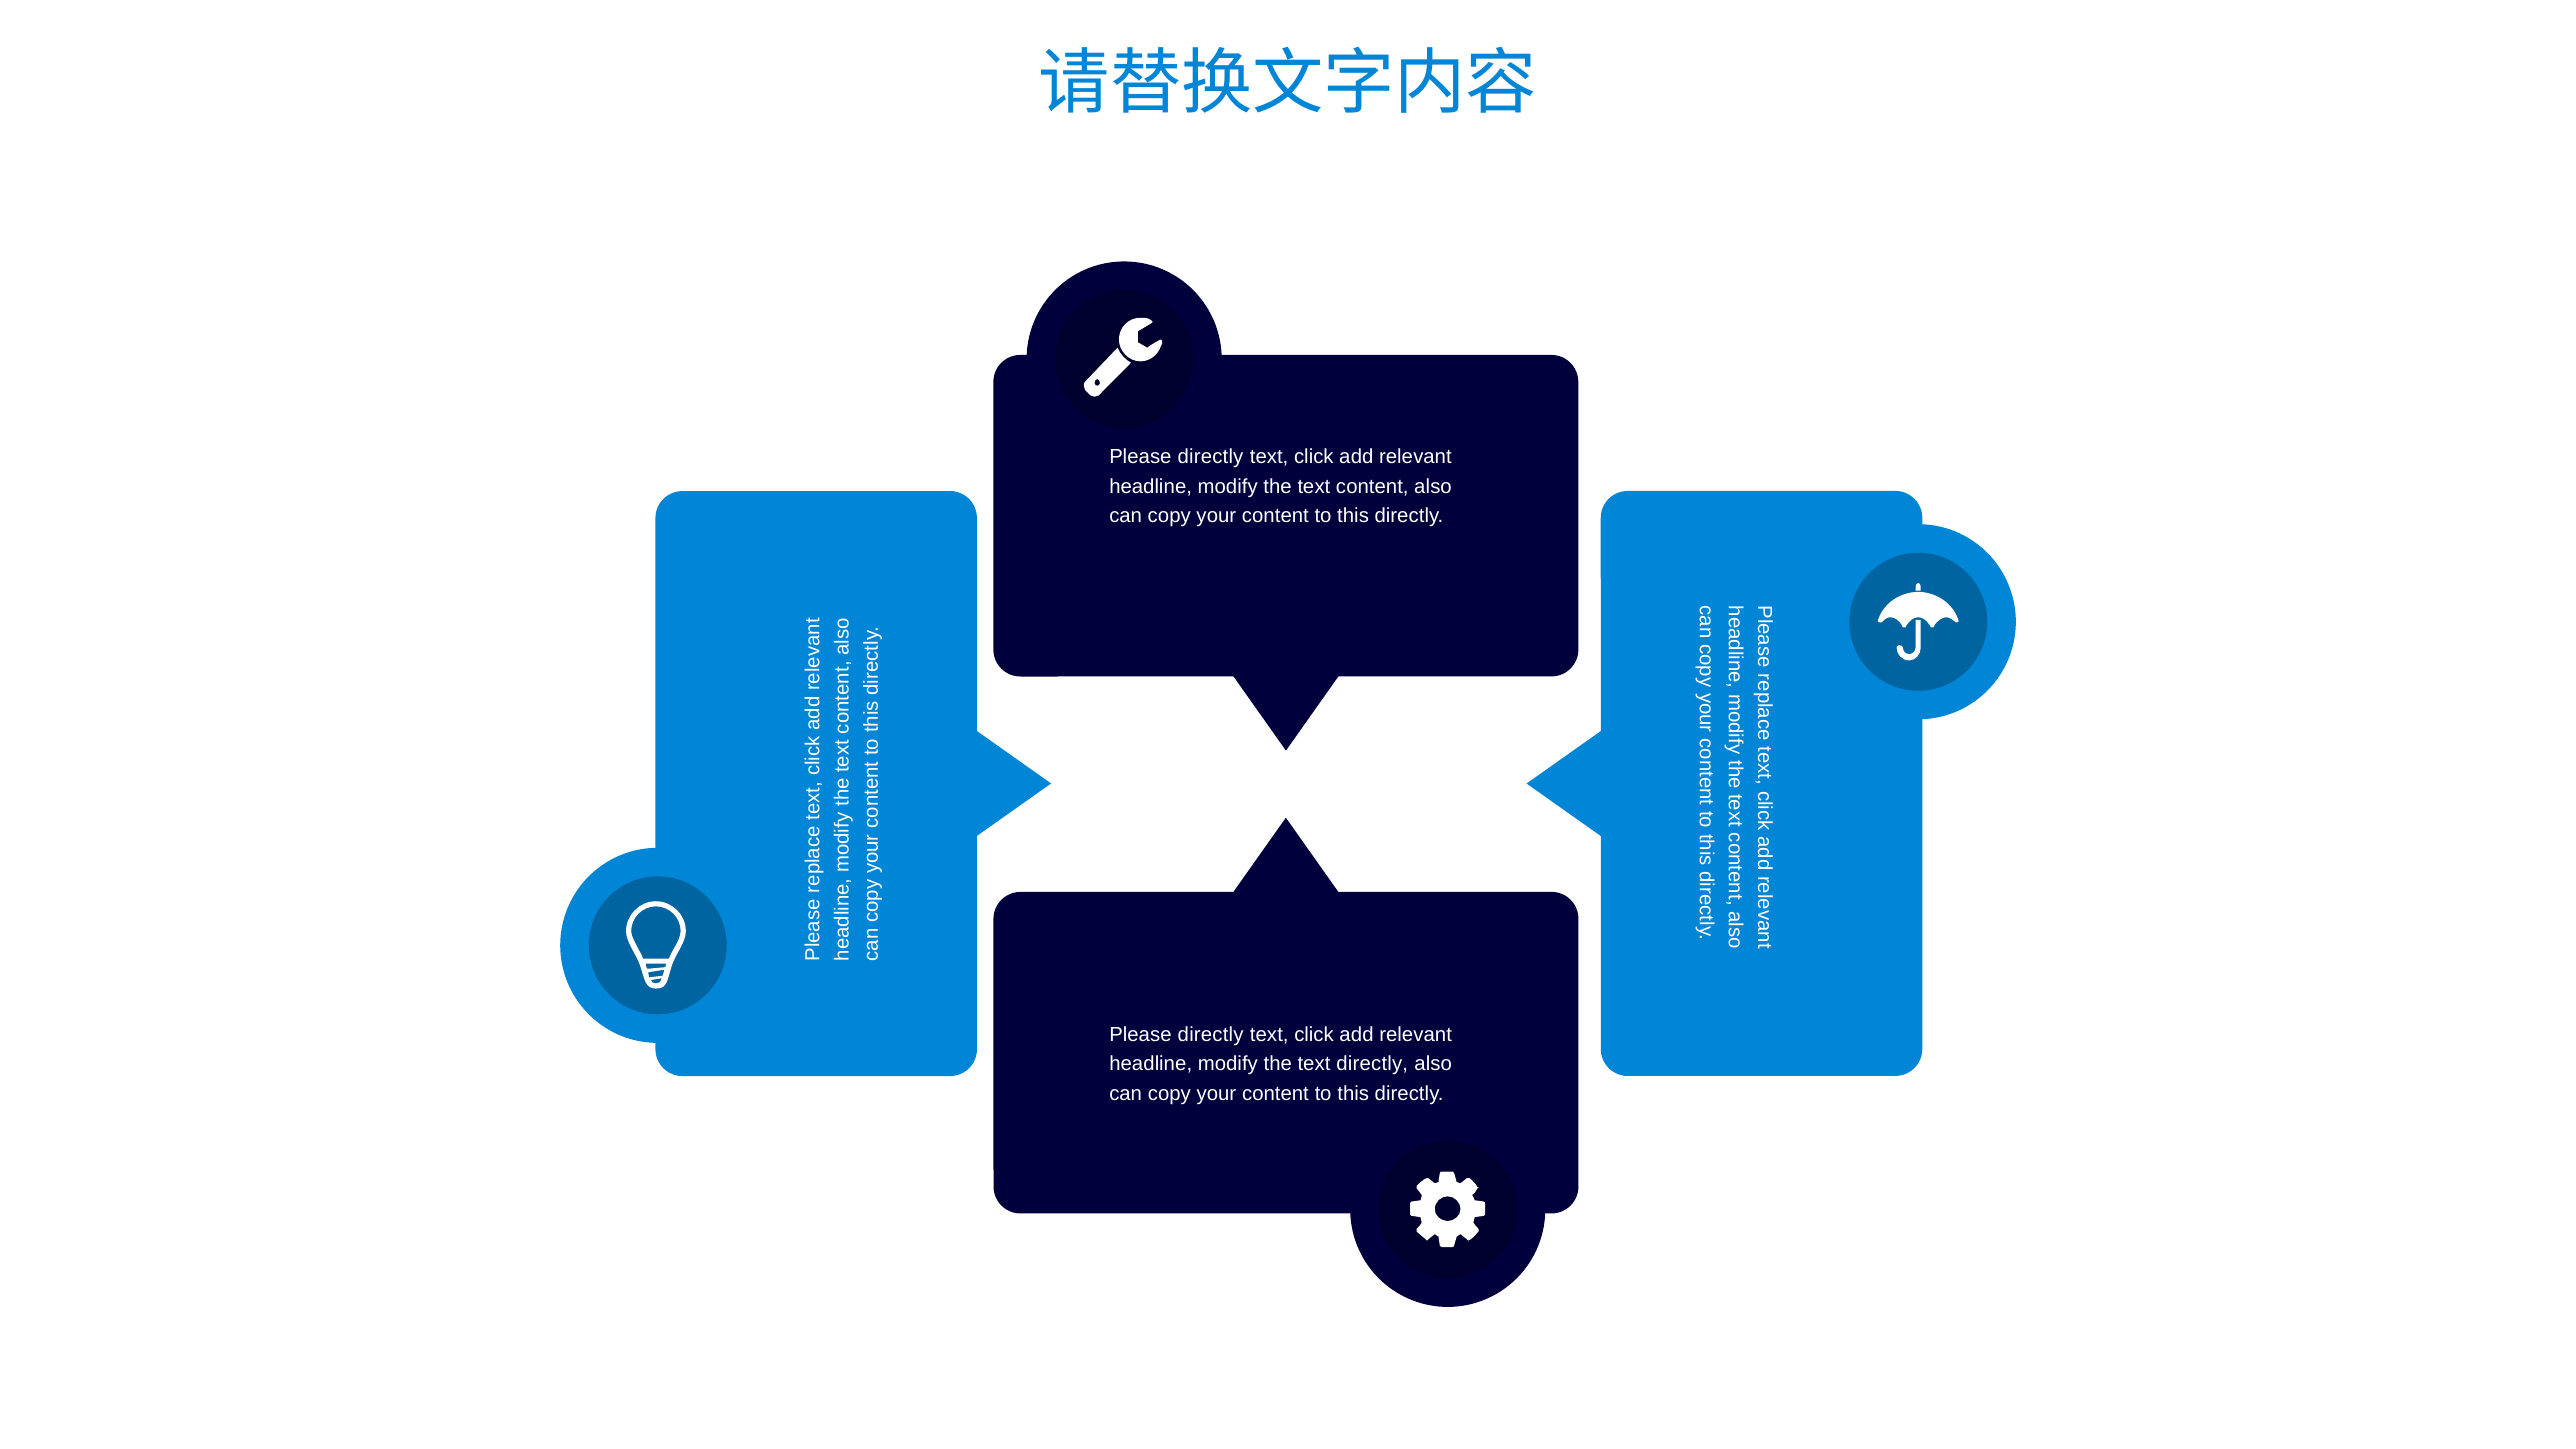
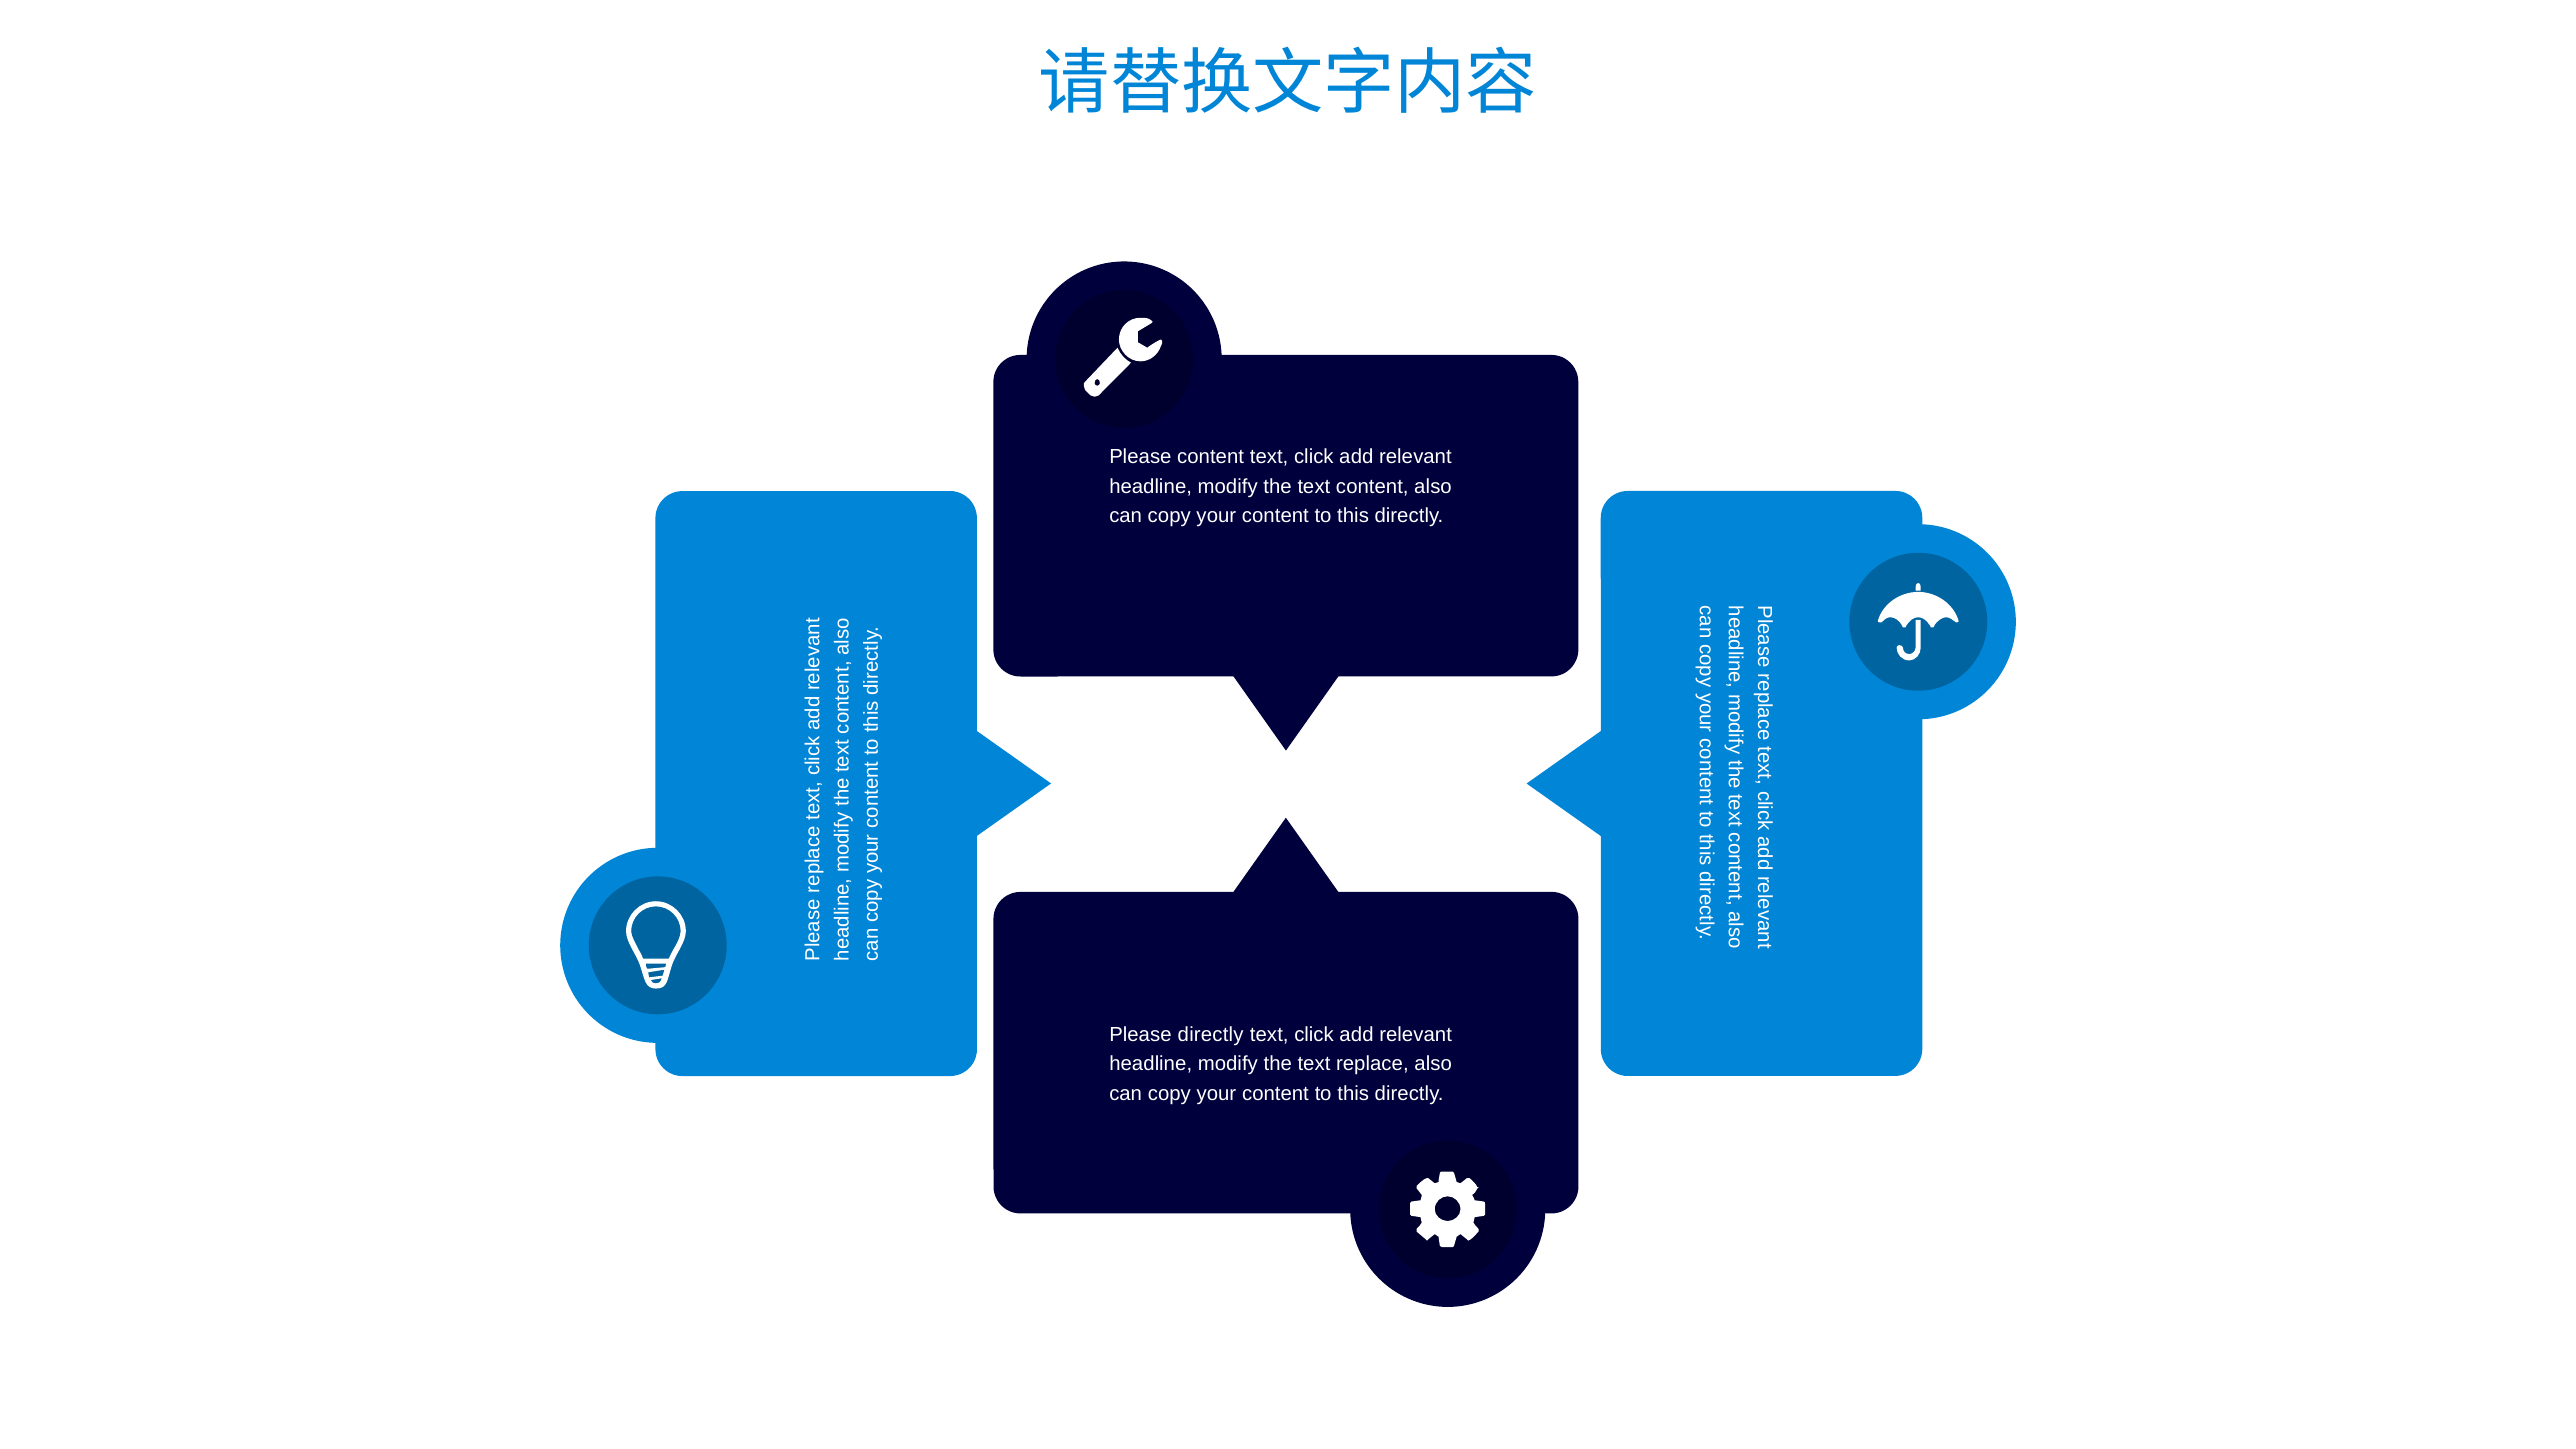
directly at (1211, 457): directly -> content
text directly: directly -> replace
